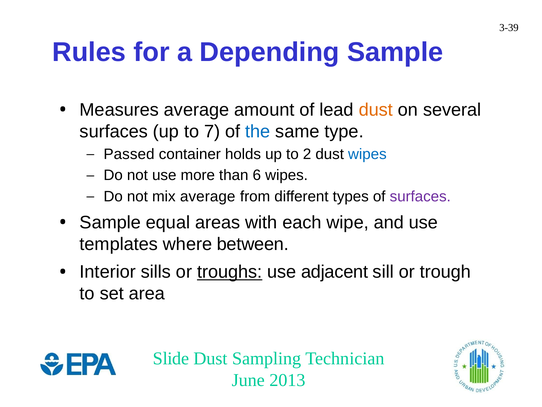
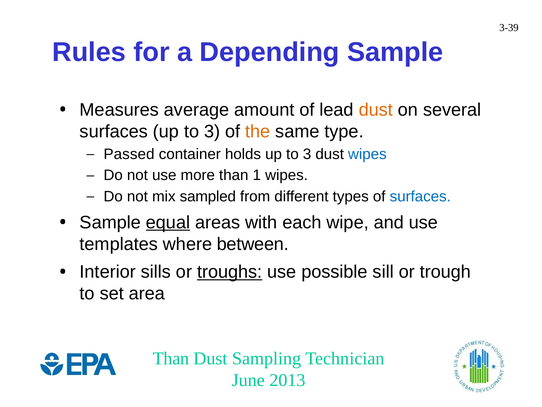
surfaces up to 7: 7 -> 3
the colour: blue -> orange
holds up to 2: 2 -> 3
6: 6 -> 1
mix average: average -> sampled
surfaces at (420, 196) colour: purple -> blue
equal underline: none -> present
adjacent: adjacent -> possible
Slide at (171, 358): Slide -> Than
